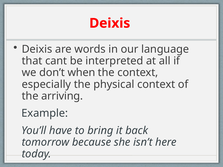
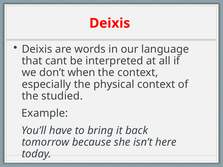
arriving: arriving -> studied
